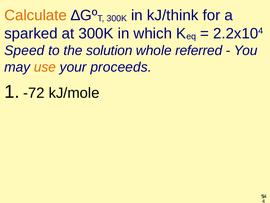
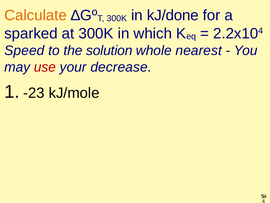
kJ/think: kJ/think -> kJ/done
referred: referred -> nearest
use colour: orange -> red
proceeds: proceeds -> decrease
-72: -72 -> -23
